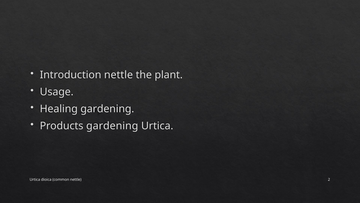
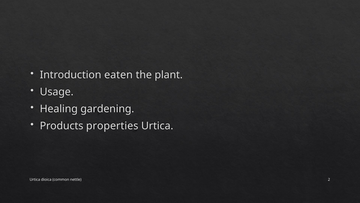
Introduction nettle: nettle -> eaten
Products gardening: gardening -> properties
